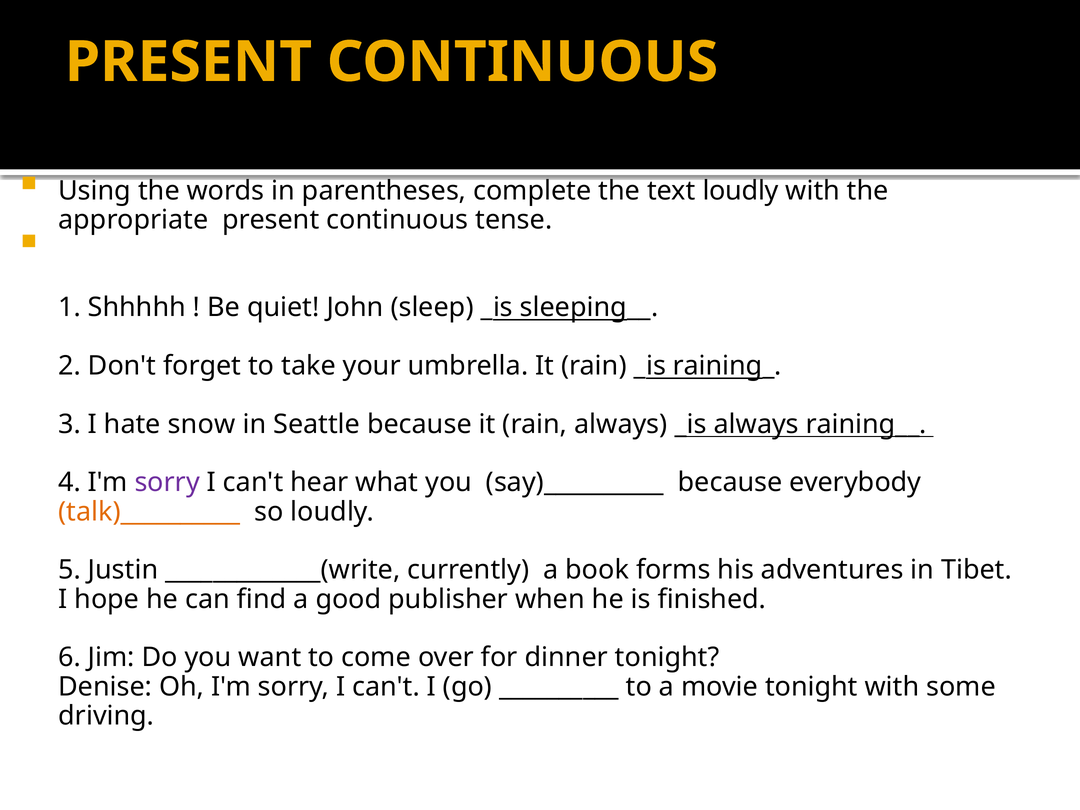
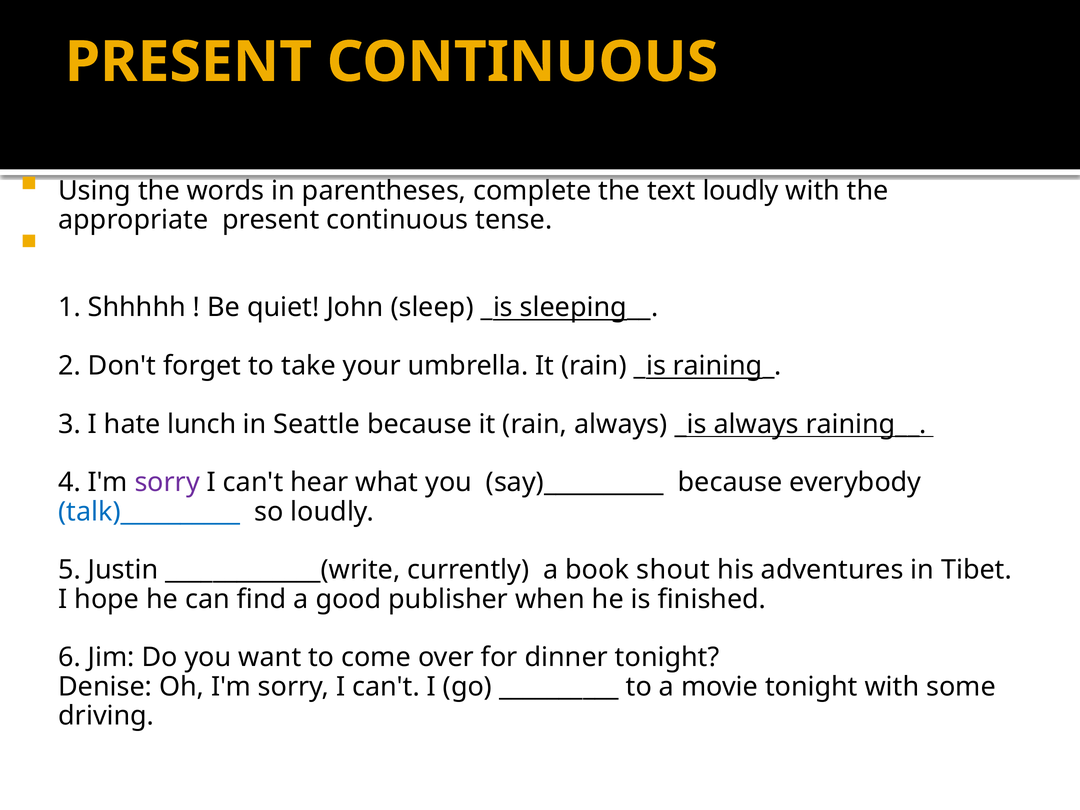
snow: snow -> lunch
talk)__________ colour: orange -> blue
forms: forms -> shout
